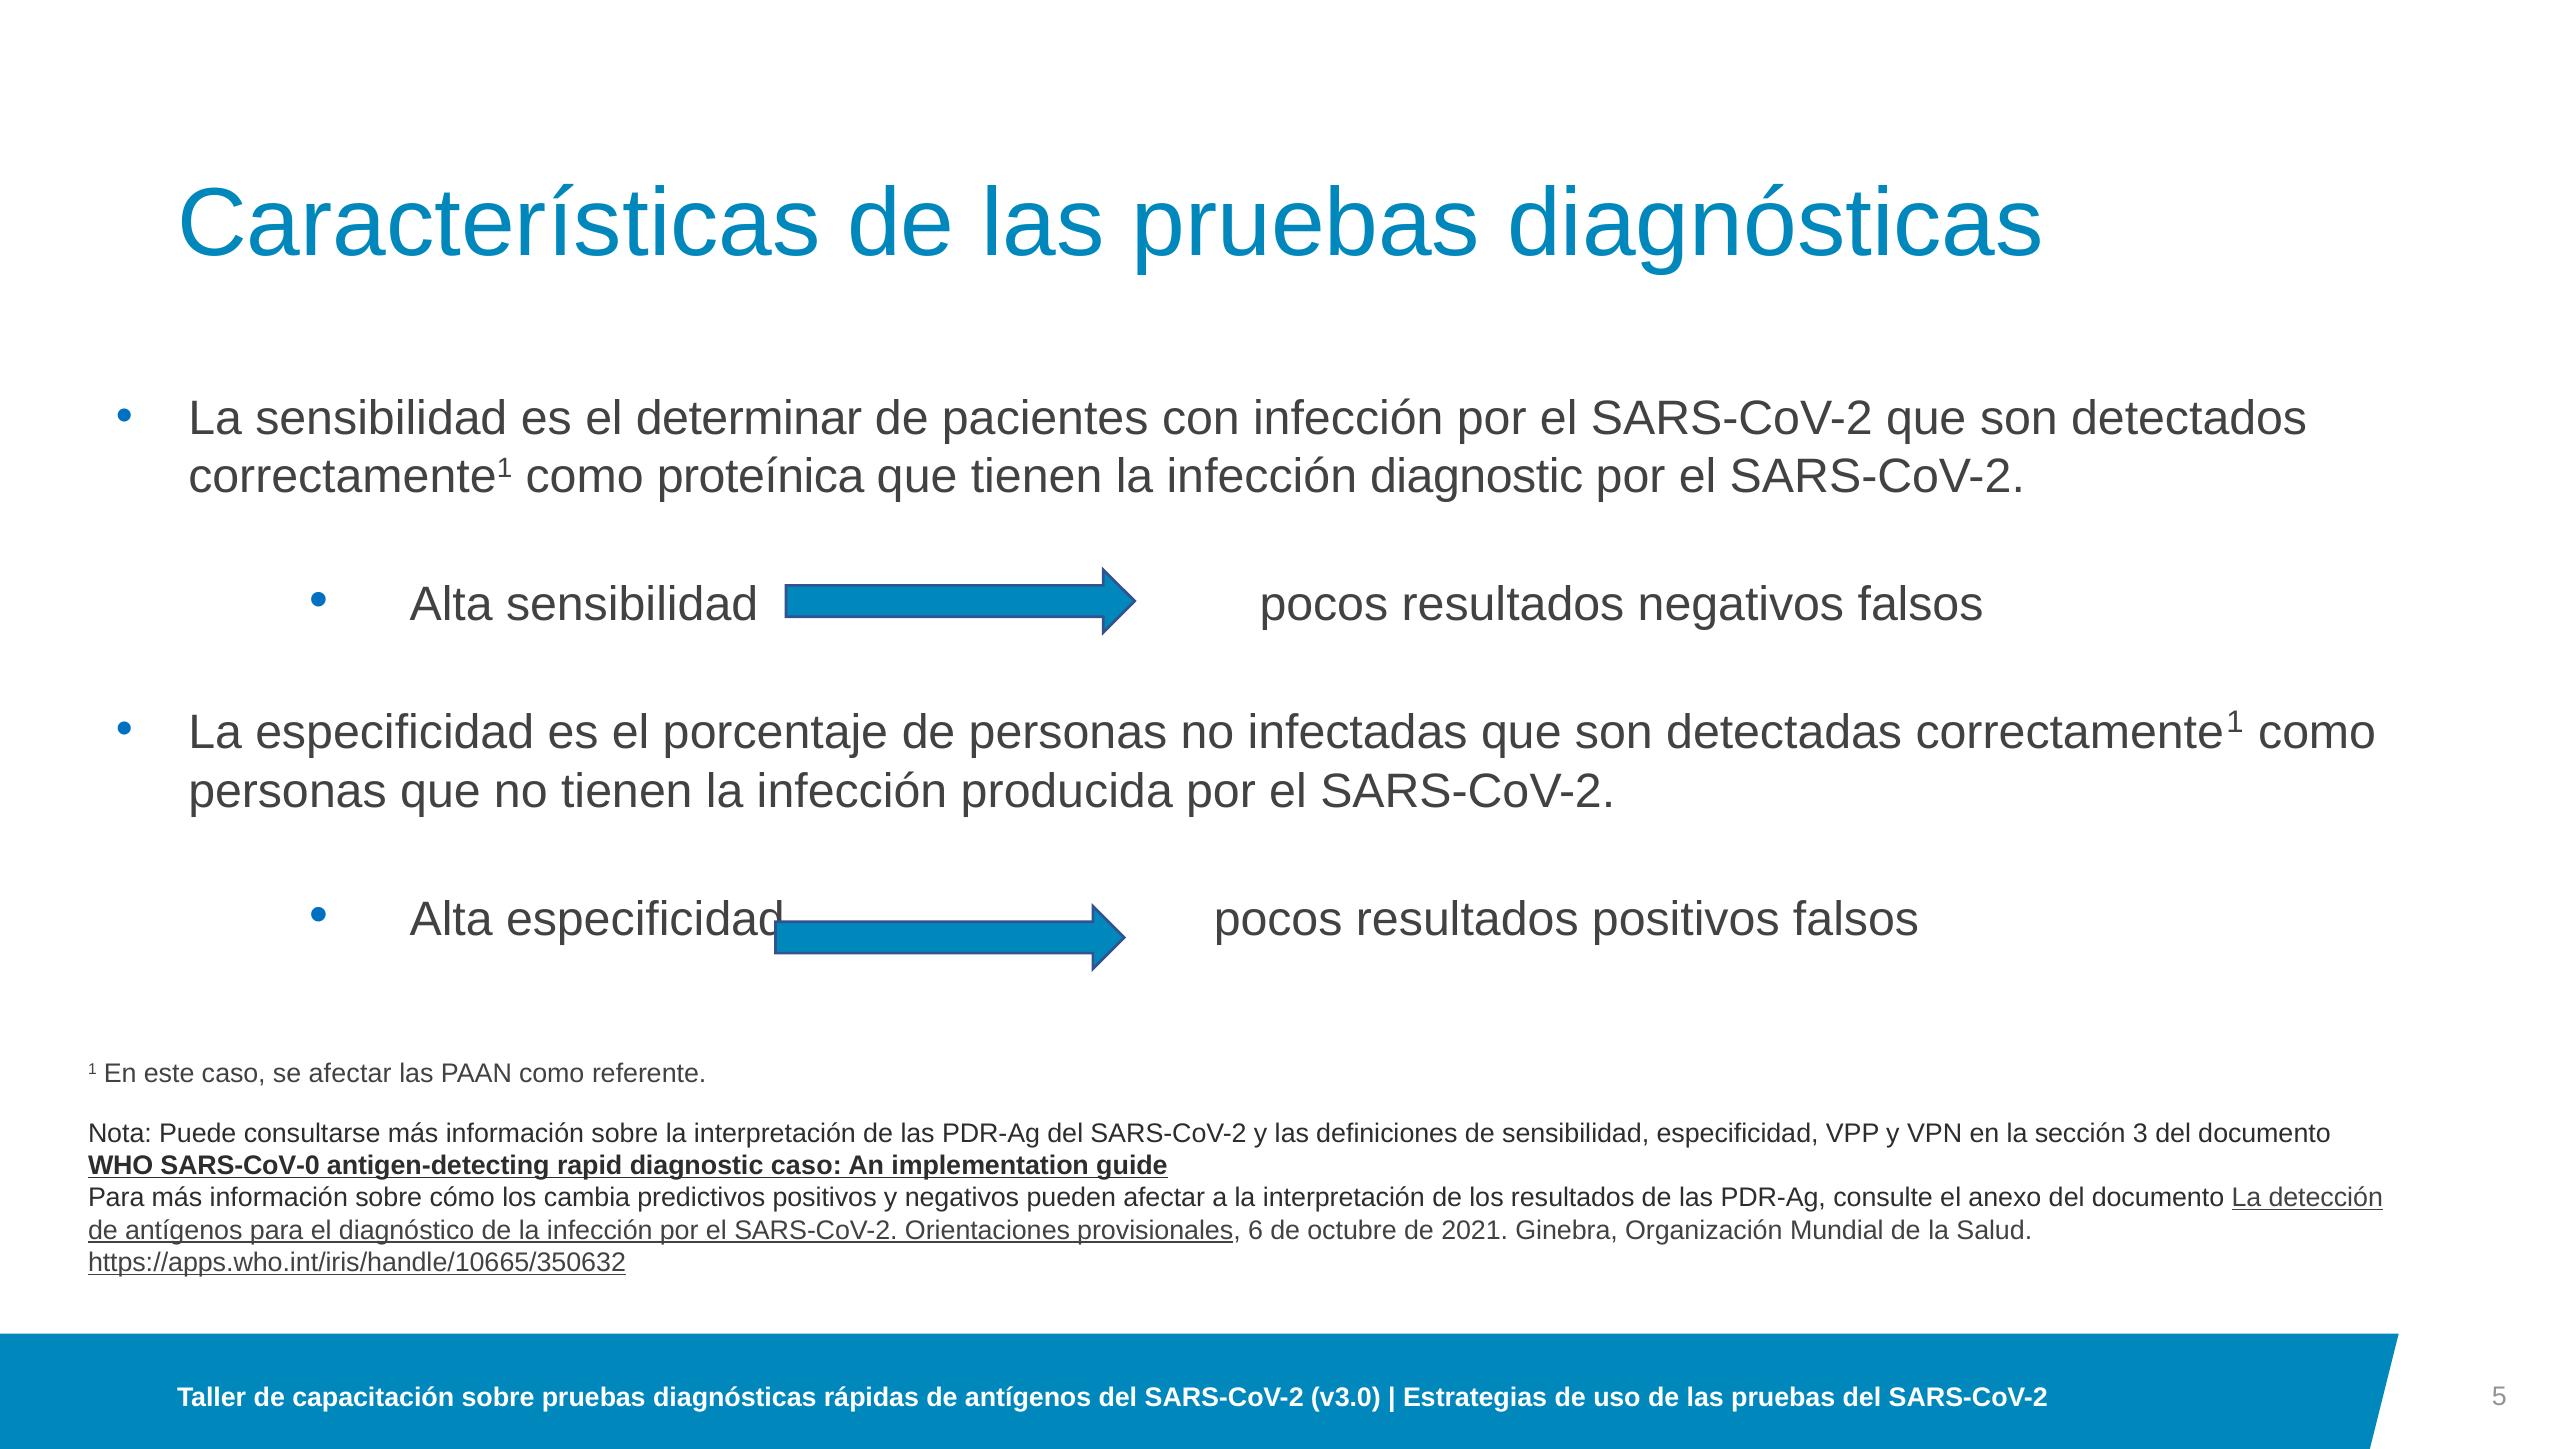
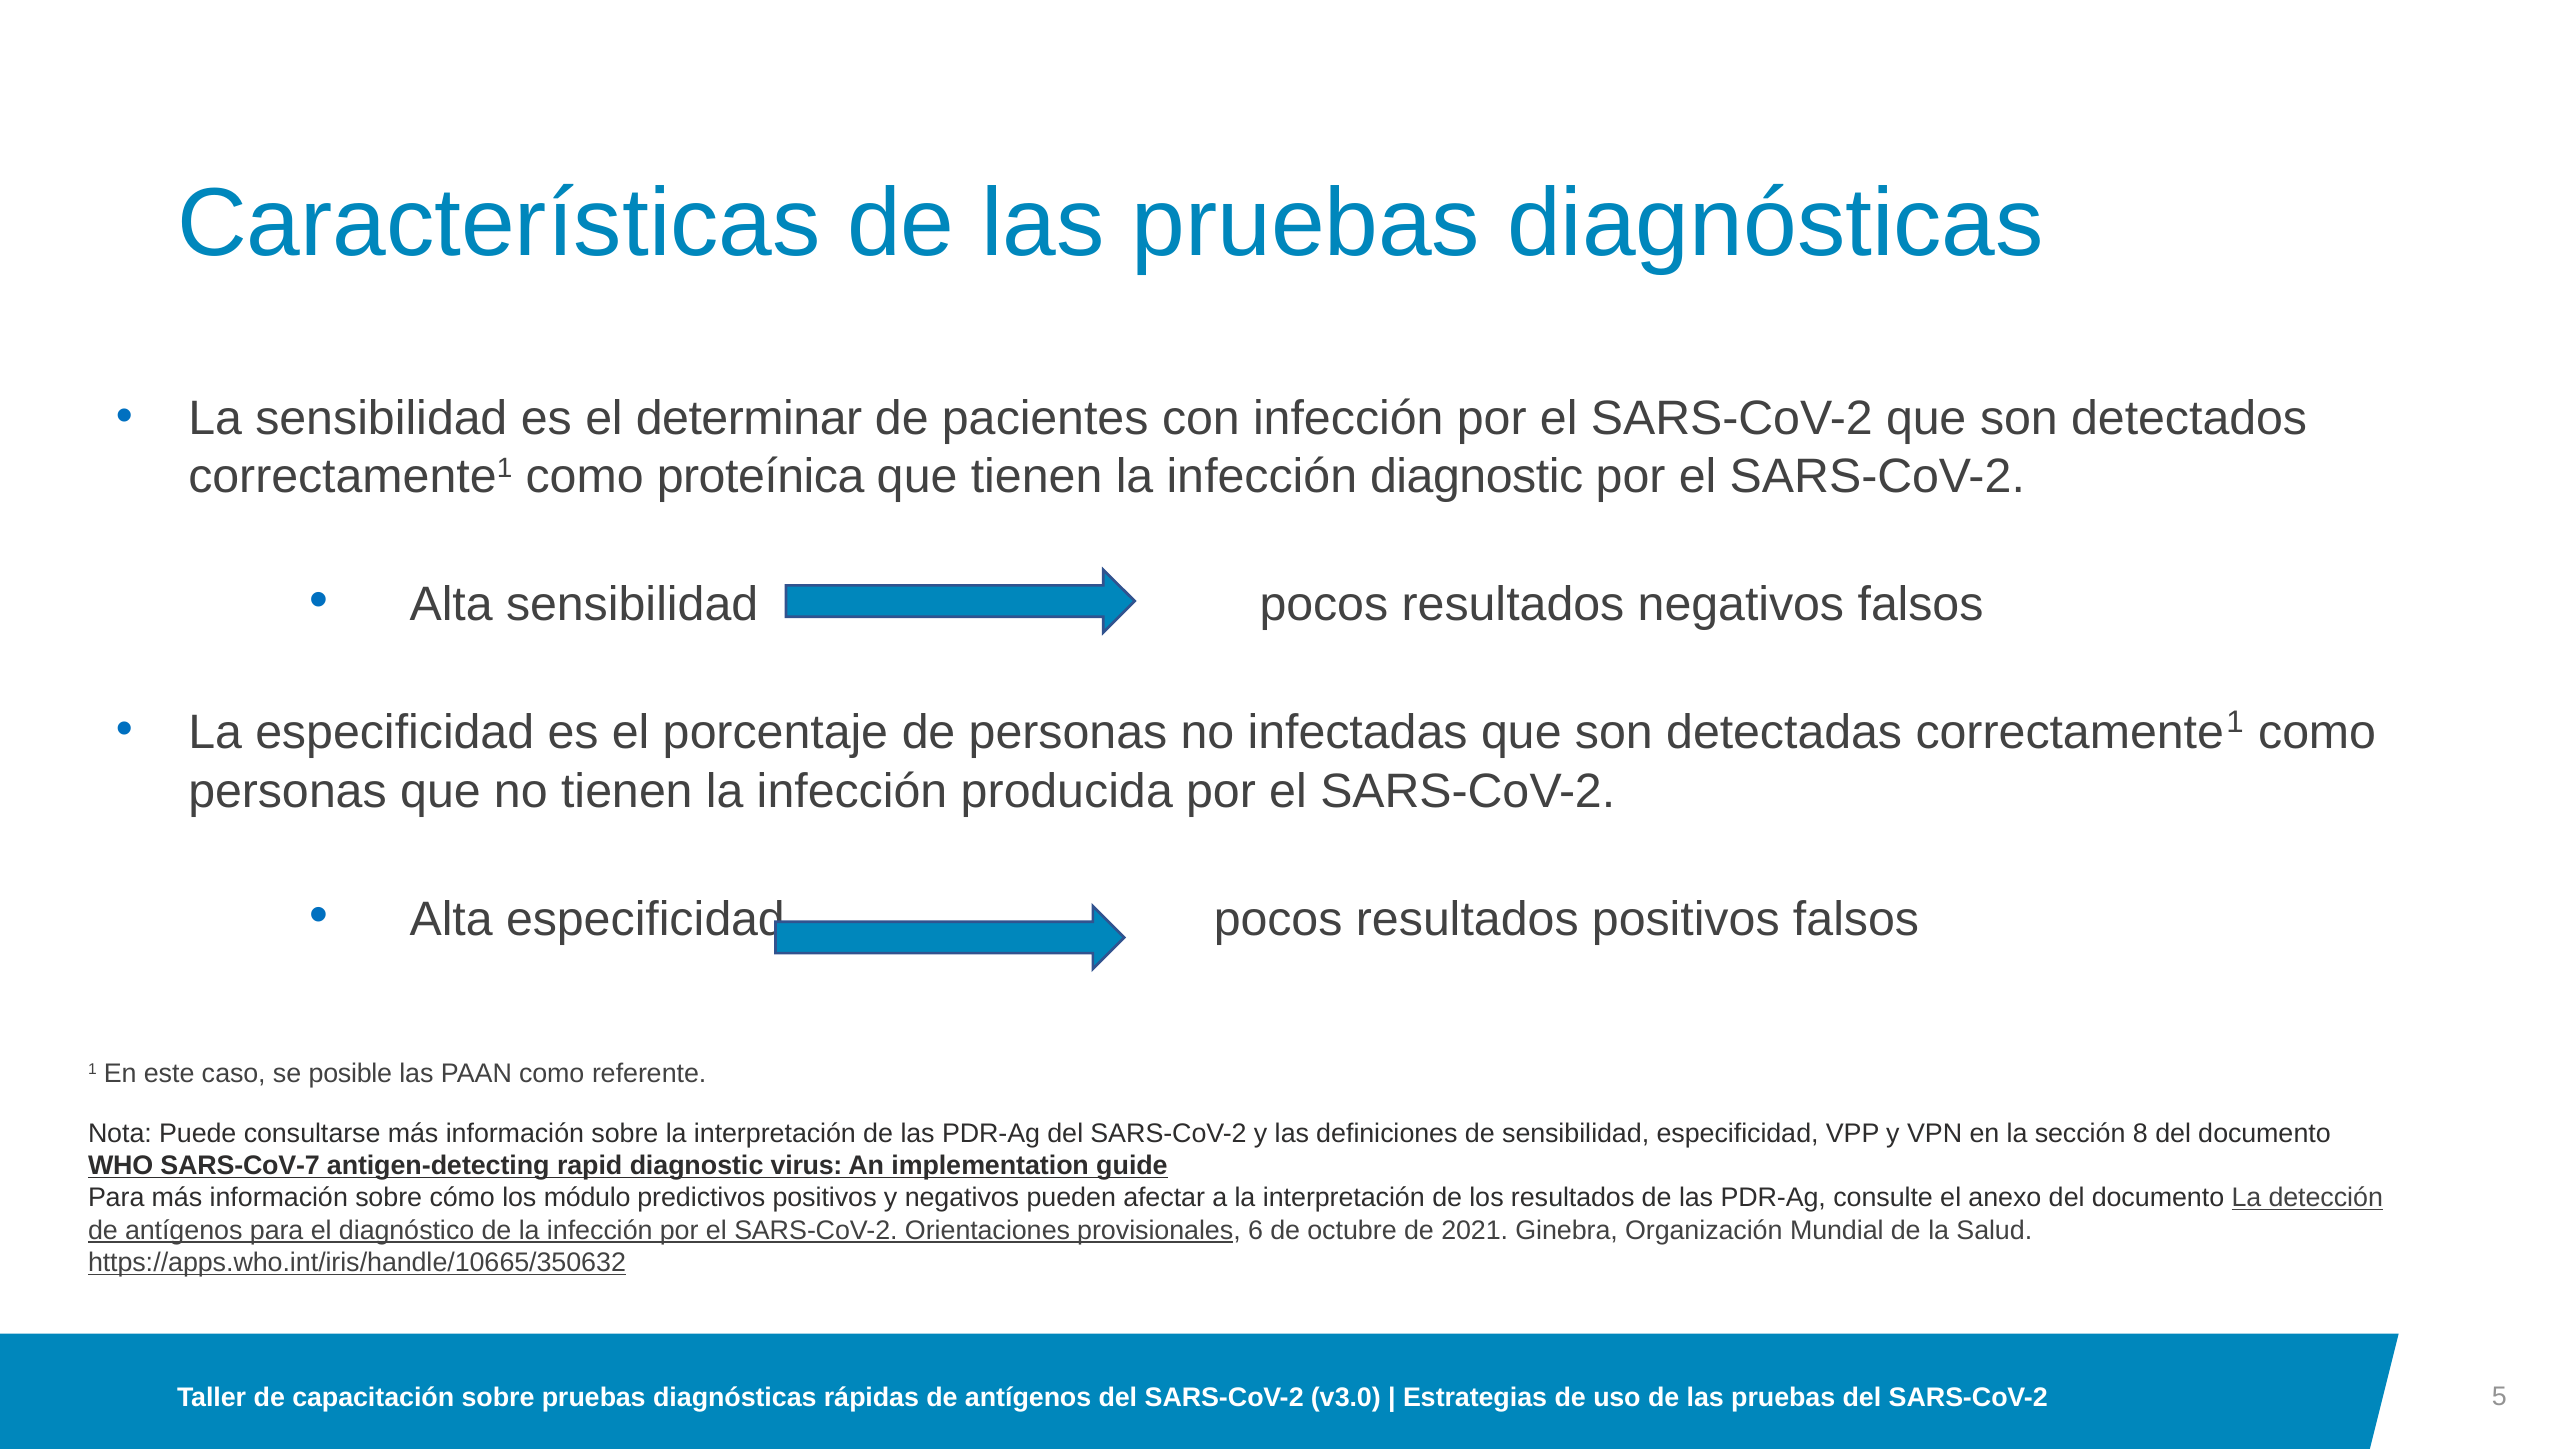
se afectar: afectar -> posible
3: 3 -> 8
SARS-CoV-0: SARS-CoV-0 -> SARS-CoV-7
diagnostic caso: caso -> virus
cambia: cambia -> módulo
